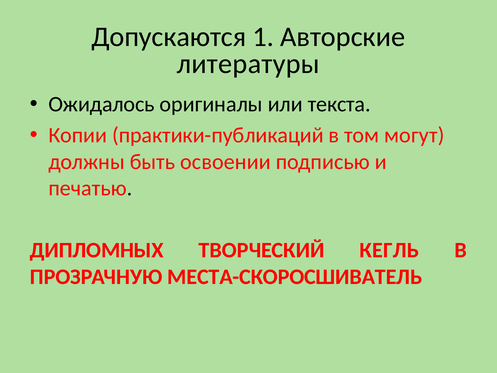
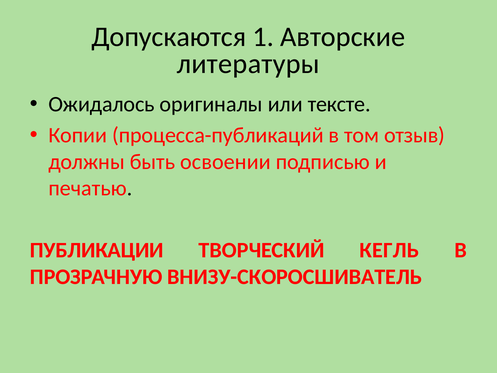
текста: текста -> тексте
практики-публикаций: практики-публикаций -> процесса-публикаций
могут: могут -> отзыв
ДИПЛОМНЫХ: ДИПЛОМНЫХ -> ПУБЛИКАЦИИ
МЕСТА-СКОРОСШИВАТЕЛЬ: МЕСТА-СКОРОСШИВАТЕЛЬ -> ВНИЗУ-СКОРОСШИВАТЕЛЬ
